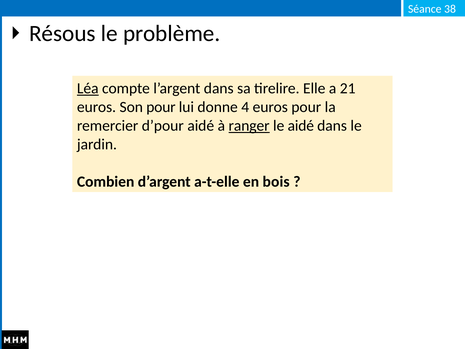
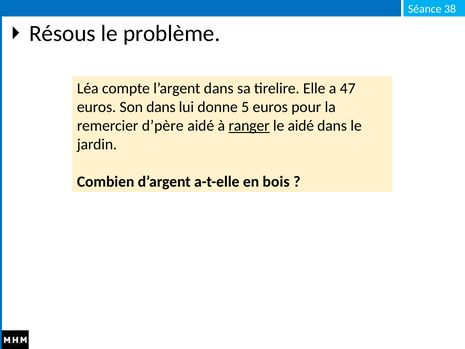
Léa underline: present -> none
21: 21 -> 47
Son pour: pour -> dans
4: 4 -> 5
d’pour: d’pour -> d’père
